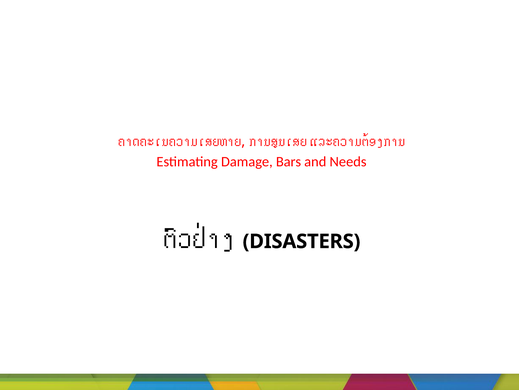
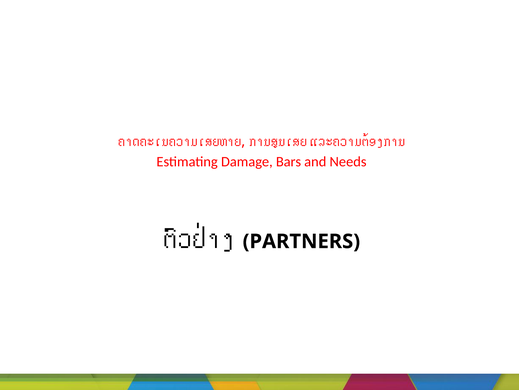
DISASTERS: DISASTERS -> PARTNERS
